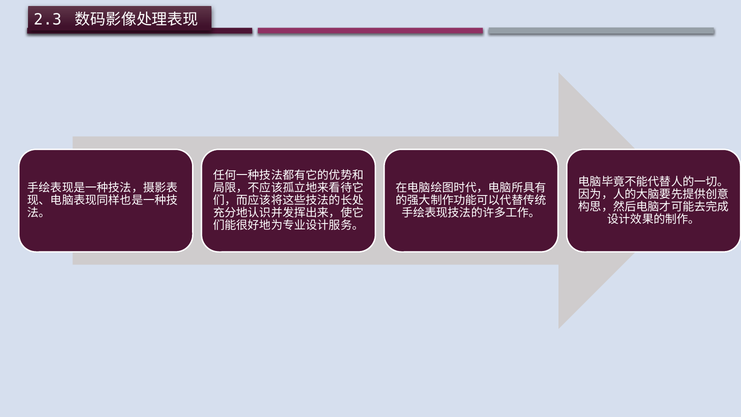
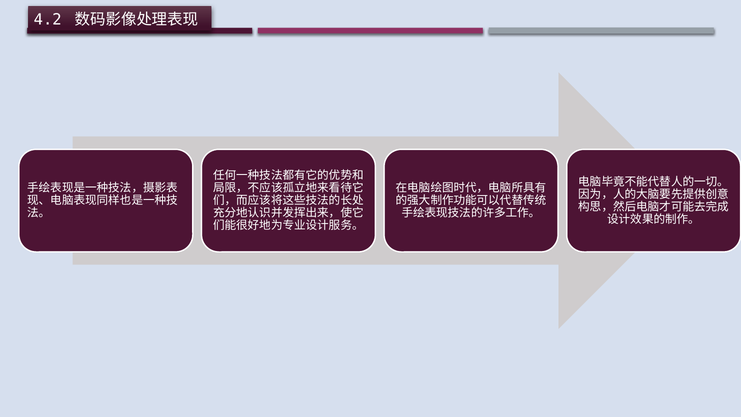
2.3: 2.3 -> 4.2
